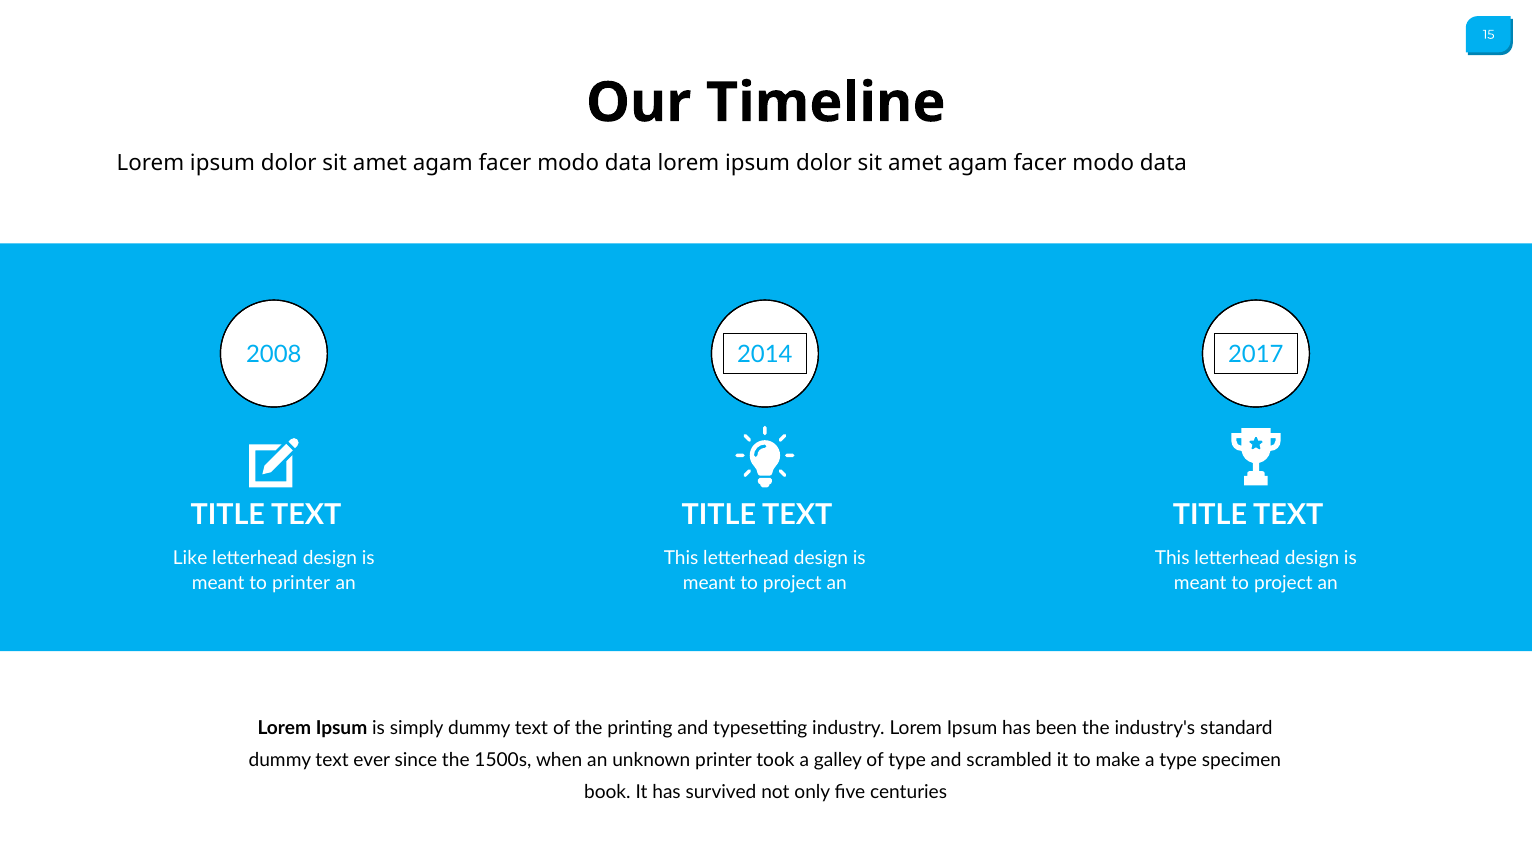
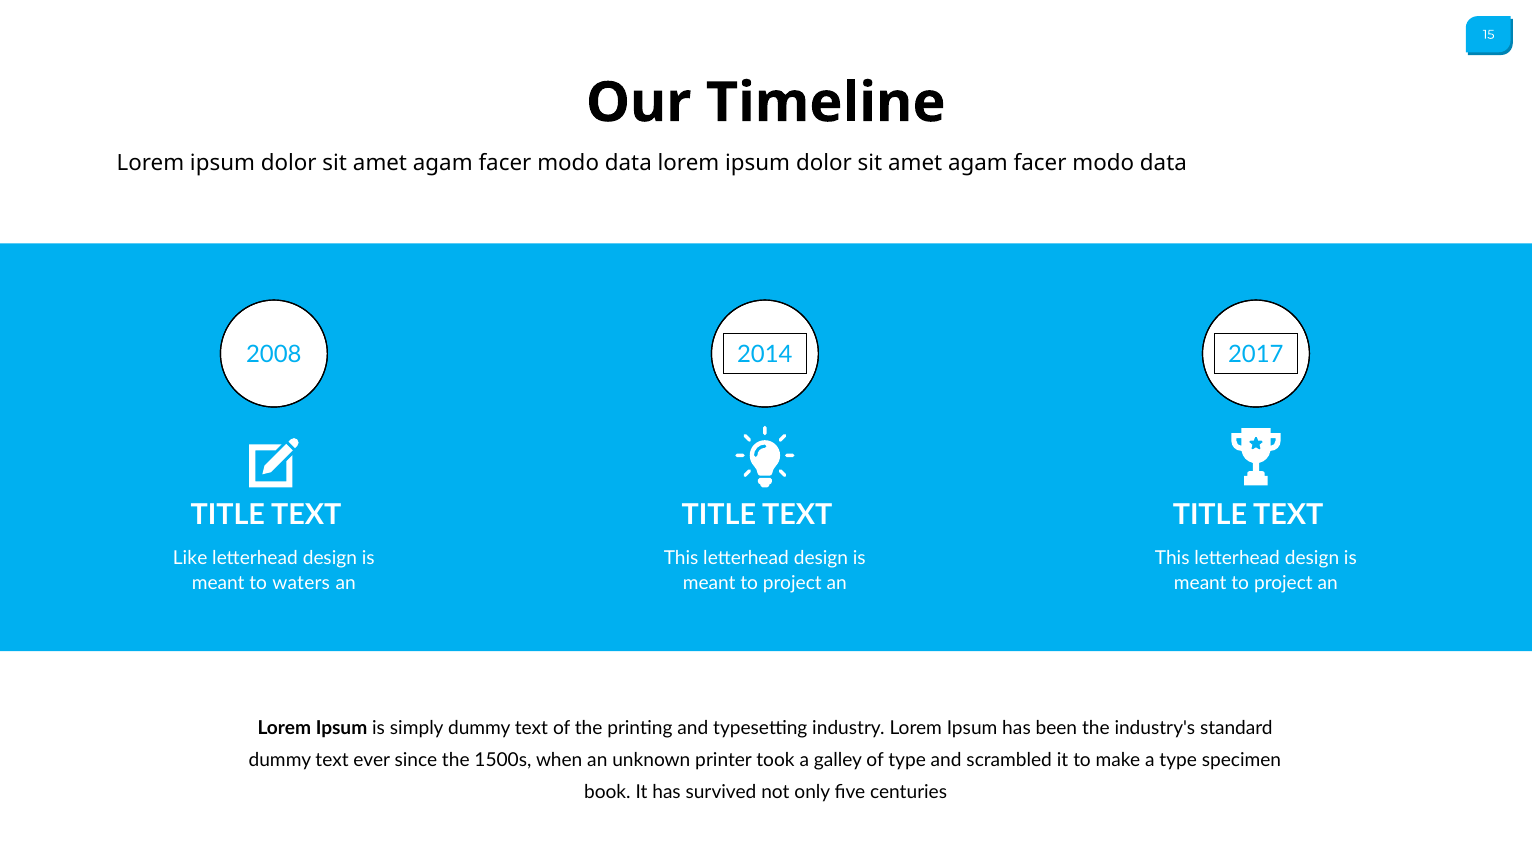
to printer: printer -> waters
